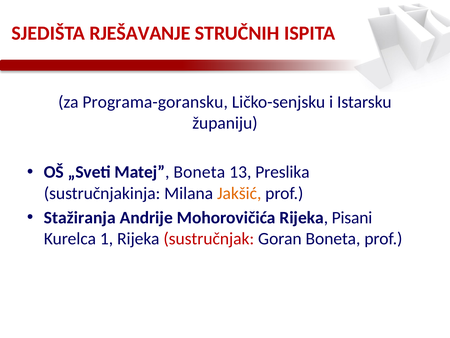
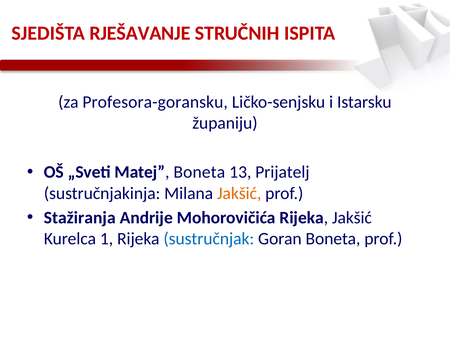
Programa-goransku: Programa-goransku -> Profesora-goransku
Preslika: Preslika -> Prijatelj
Rijeka Pisani: Pisani -> Jakšić
sustručnjak colour: red -> blue
